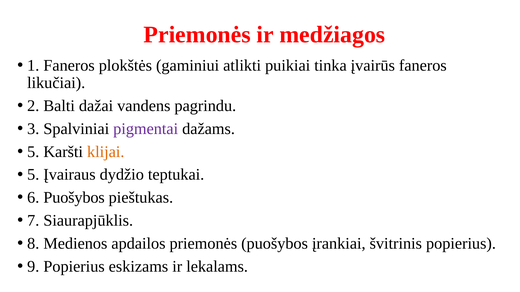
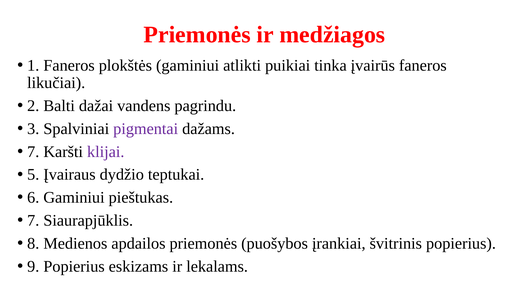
5 at (33, 152): 5 -> 7
klijai colour: orange -> purple
6 Puošybos: Puošybos -> Gaminiui
